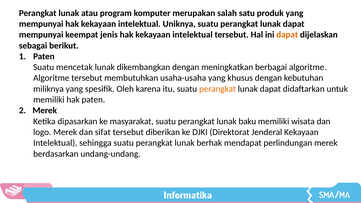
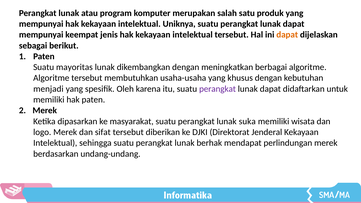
mencetak: mencetak -> mayoritas
miliknya: miliknya -> menjadi
perangkat at (218, 89) colour: orange -> purple
baku: baku -> suka
